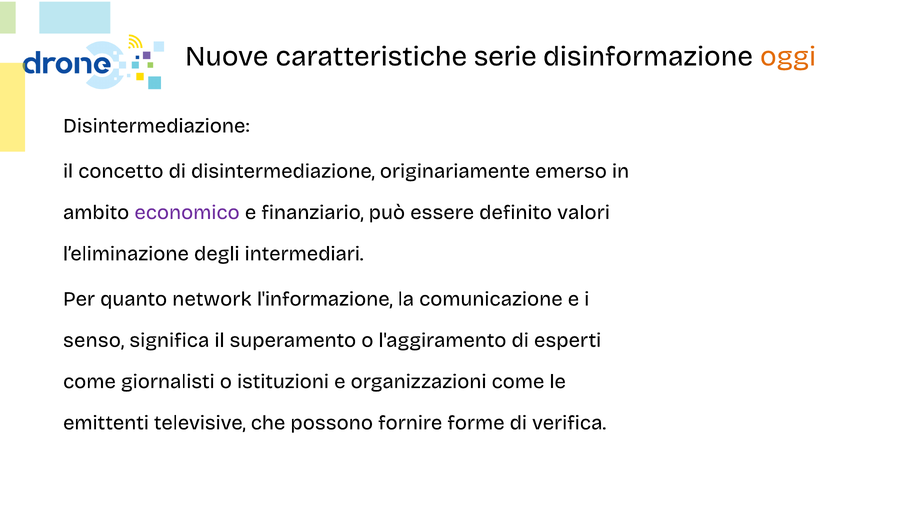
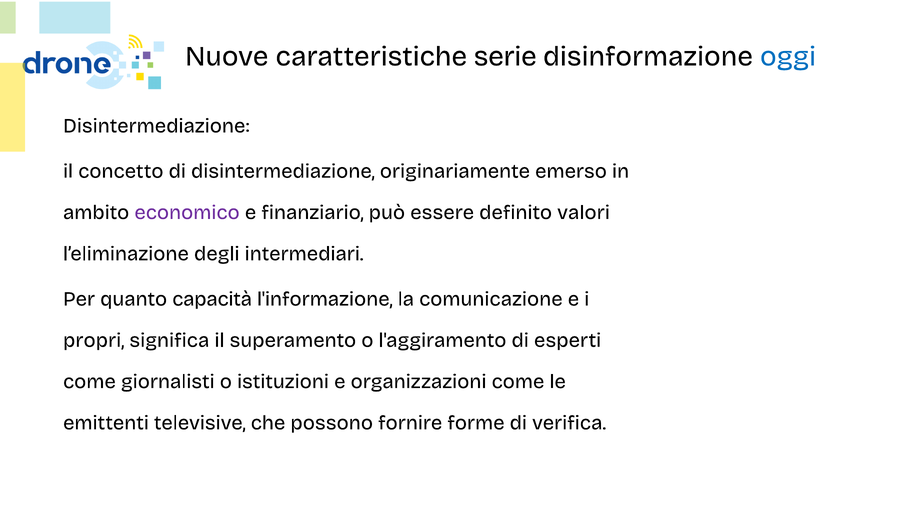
oggi colour: orange -> blue
network: network -> capacità
senso: senso -> propri
